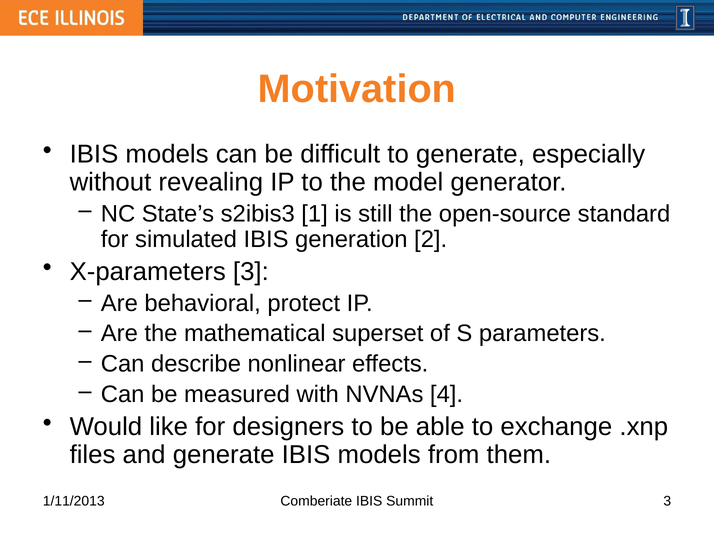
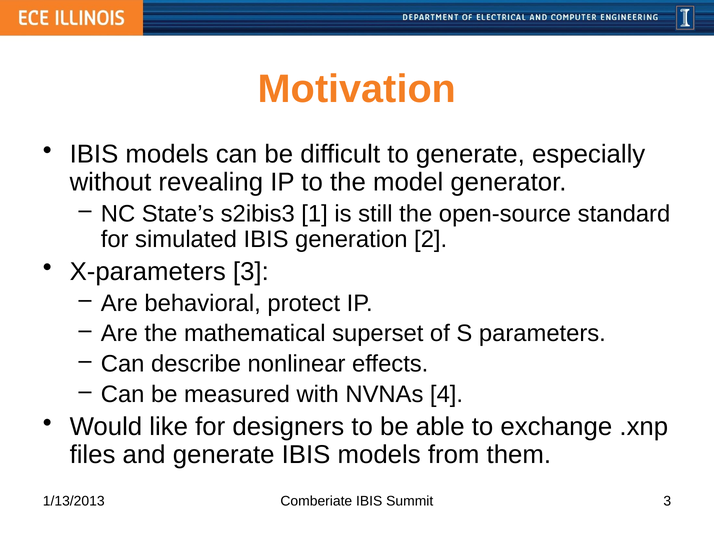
1/11/2013: 1/11/2013 -> 1/13/2013
